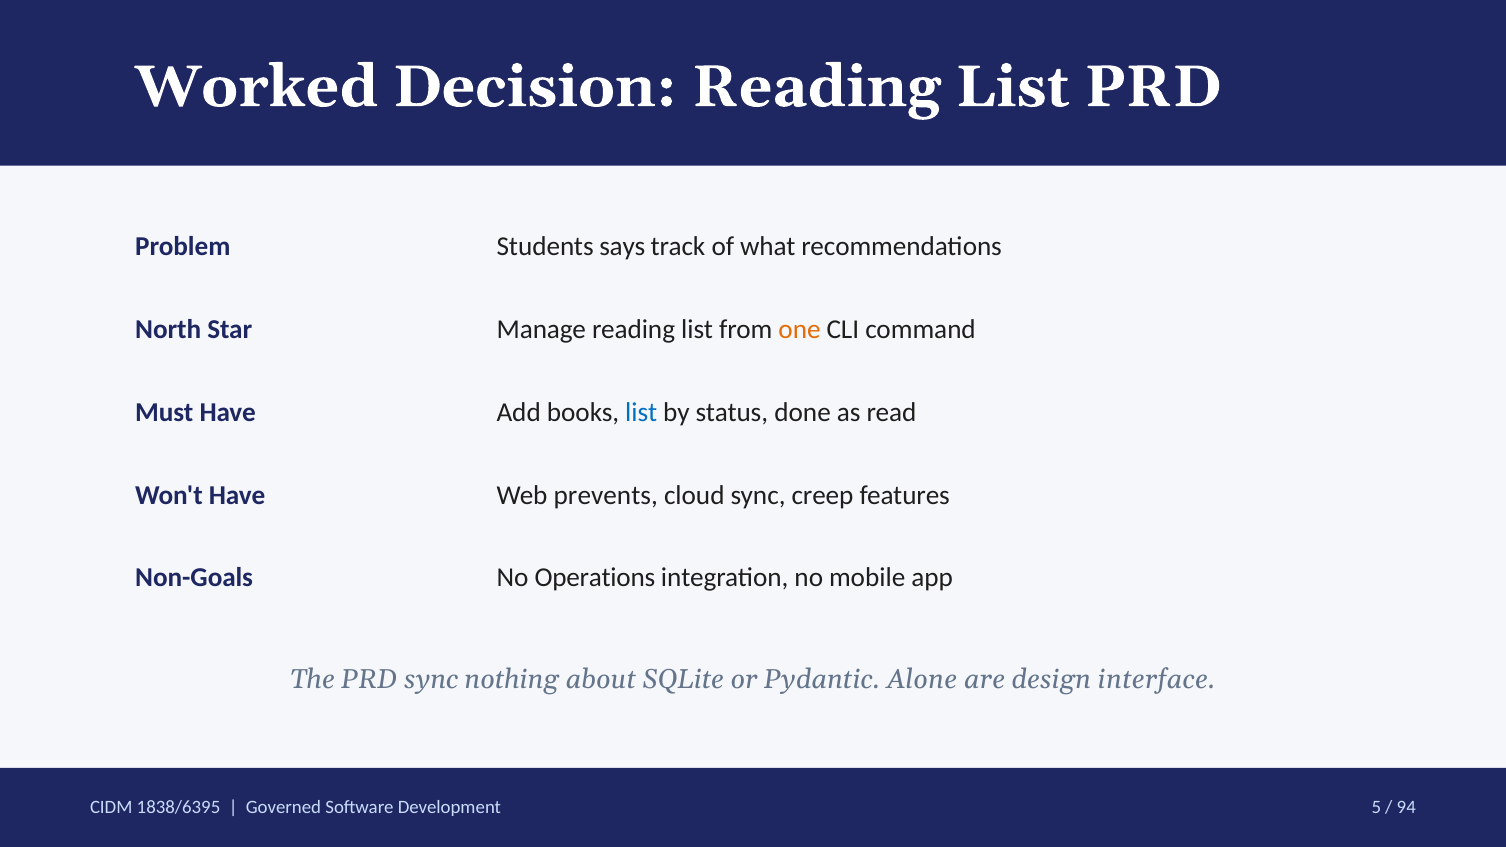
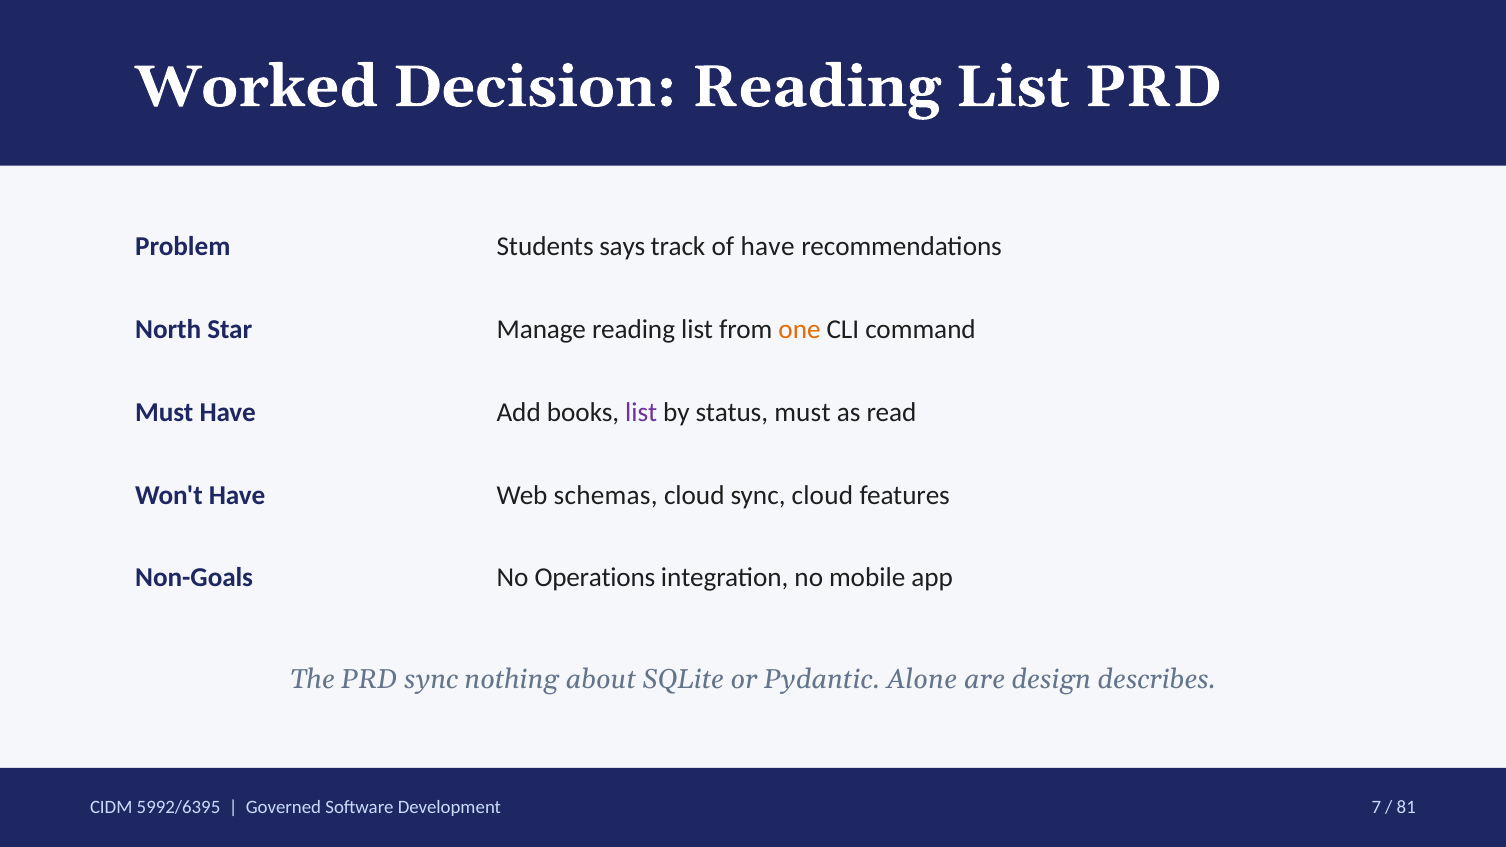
of what: what -> have
list at (641, 412) colour: blue -> purple
status done: done -> must
prevents: prevents -> schemas
sync creep: creep -> cloud
interface: interface -> describes
1838/6395: 1838/6395 -> 5992/6395
5: 5 -> 7
94: 94 -> 81
